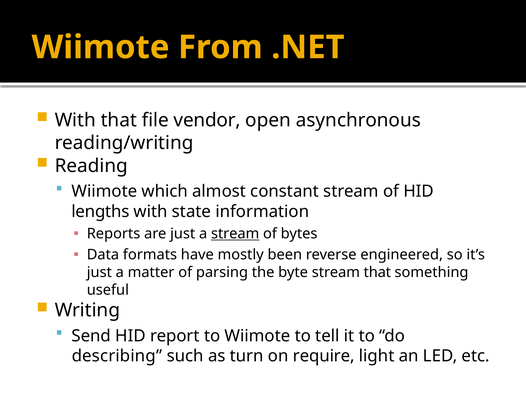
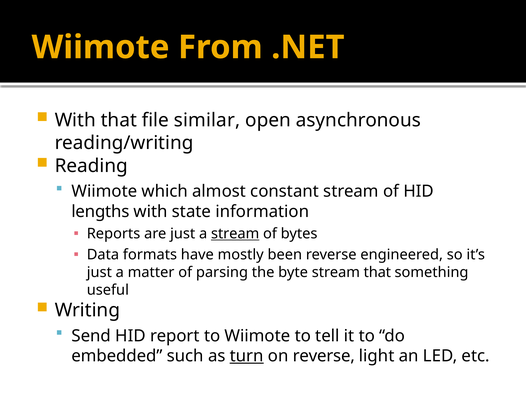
vendor: vendor -> similar
describing: describing -> embedded
turn underline: none -> present
on require: require -> reverse
